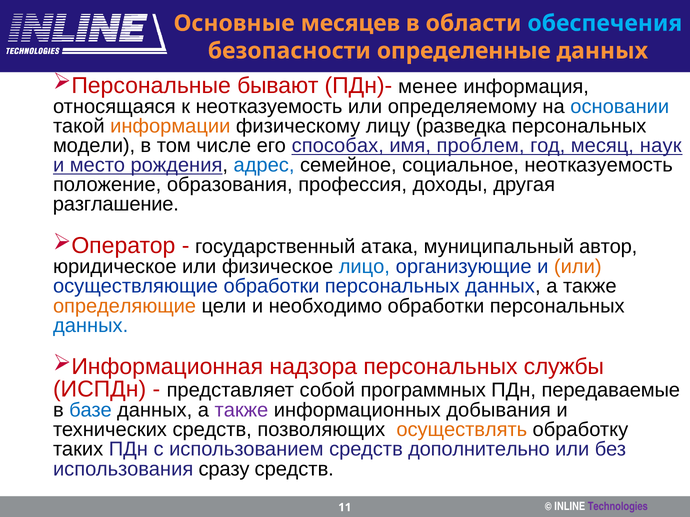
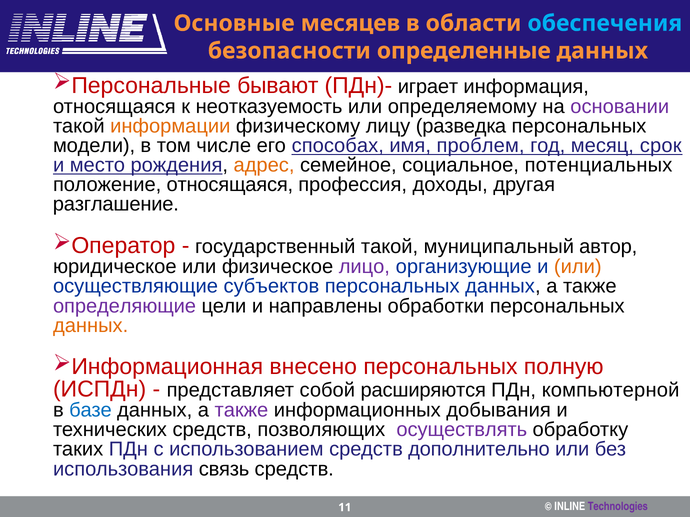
менее: менее -> играет
основании colour: blue -> purple
наук: наук -> срок
адрес colour: blue -> orange
социальное неотказуемость: неотказуемость -> потенциальных
положение образования: образования -> относящаяся
государственный атака: атака -> такой
лицо colour: blue -> purple
осуществляющие обработки: обработки -> субъектов
определяющие colour: orange -> purple
необходимо: необходимо -> направлены
данных at (91, 326) colour: blue -> orange
надзора: надзора -> внесено
службы: службы -> полную
программных: программных -> расширяются
передаваемые: передаваемые -> компьютерной
осуществлять colour: orange -> purple
сразу: сразу -> связь
